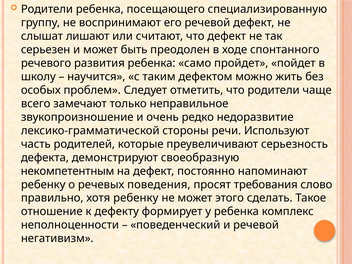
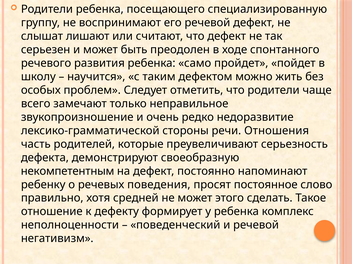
Используют: Используют -> Отношения
требования: требования -> постоянное
хотя ребенку: ребенку -> средней
